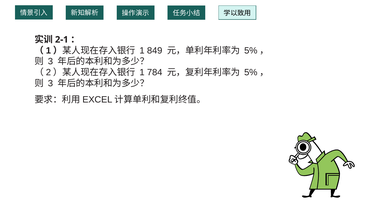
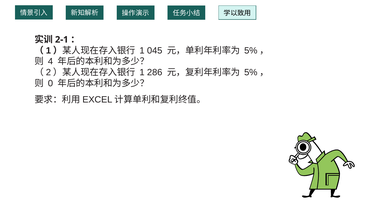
849: 849 -> 045
3 at (50, 62): 3 -> 4
784: 784 -> 286
3 at (50, 83): 3 -> 0
